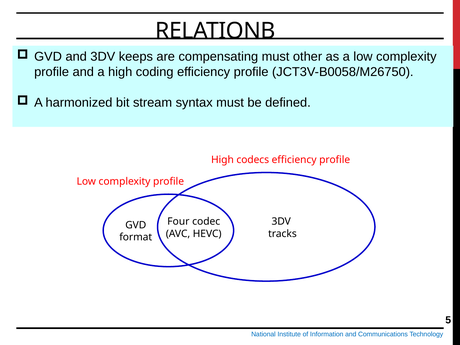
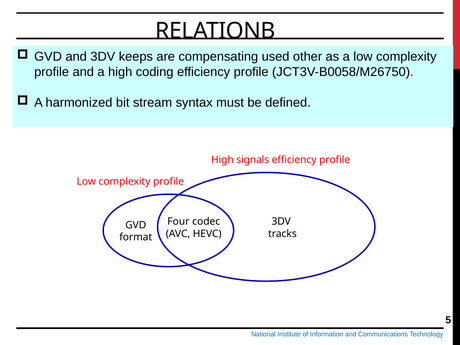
compensating must: must -> used
codecs: codecs -> signals
